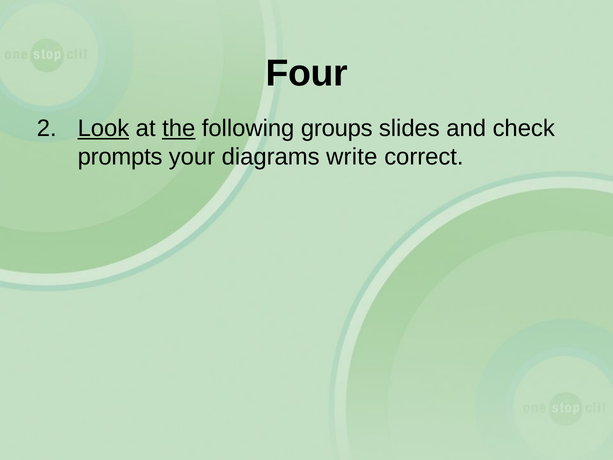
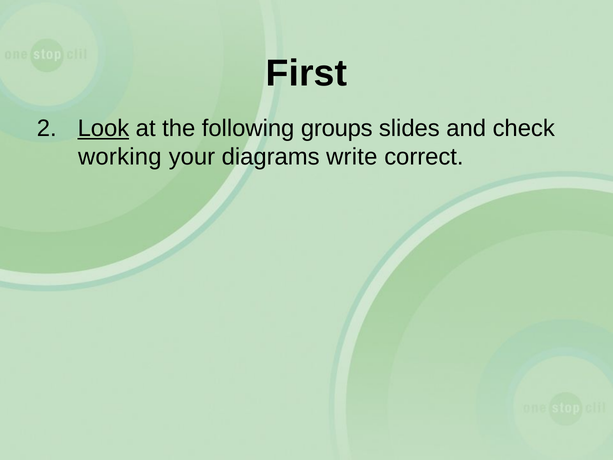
Four: Four -> First
the underline: present -> none
prompts: prompts -> working
